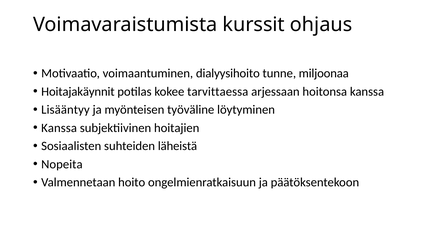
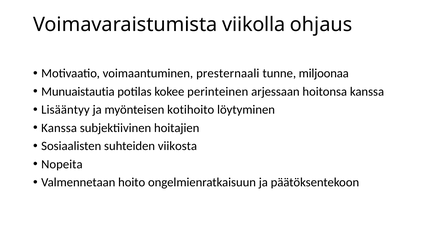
kurssit: kurssit -> viikolla
dialyysihoito: dialyysihoito -> presternaali
Hoitajakäynnit: Hoitajakäynnit -> Munuaistautia
tarvittaessa: tarvittaessa -> perinteinen
työväline: työväline -> kotihoito
läheistä: läheistä -> viikosta
